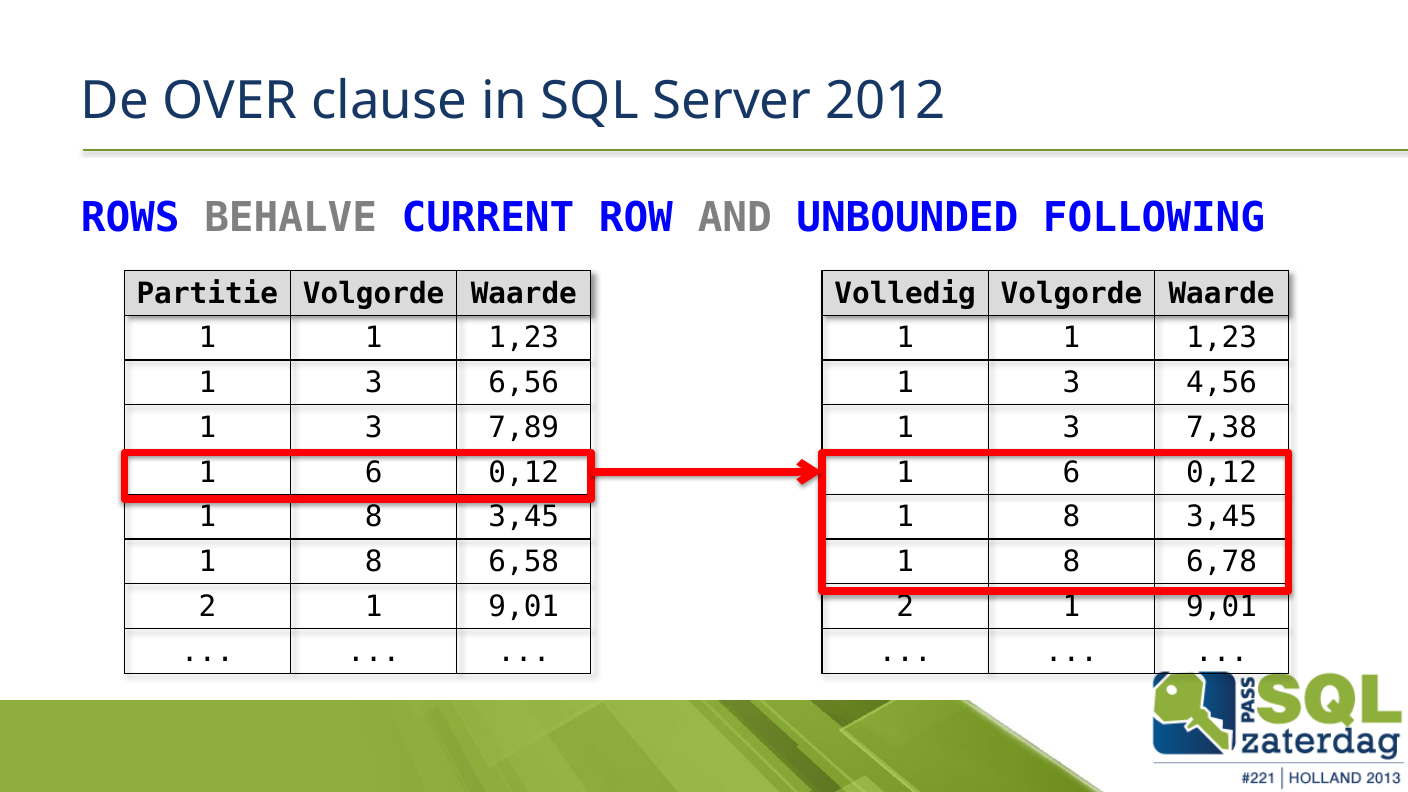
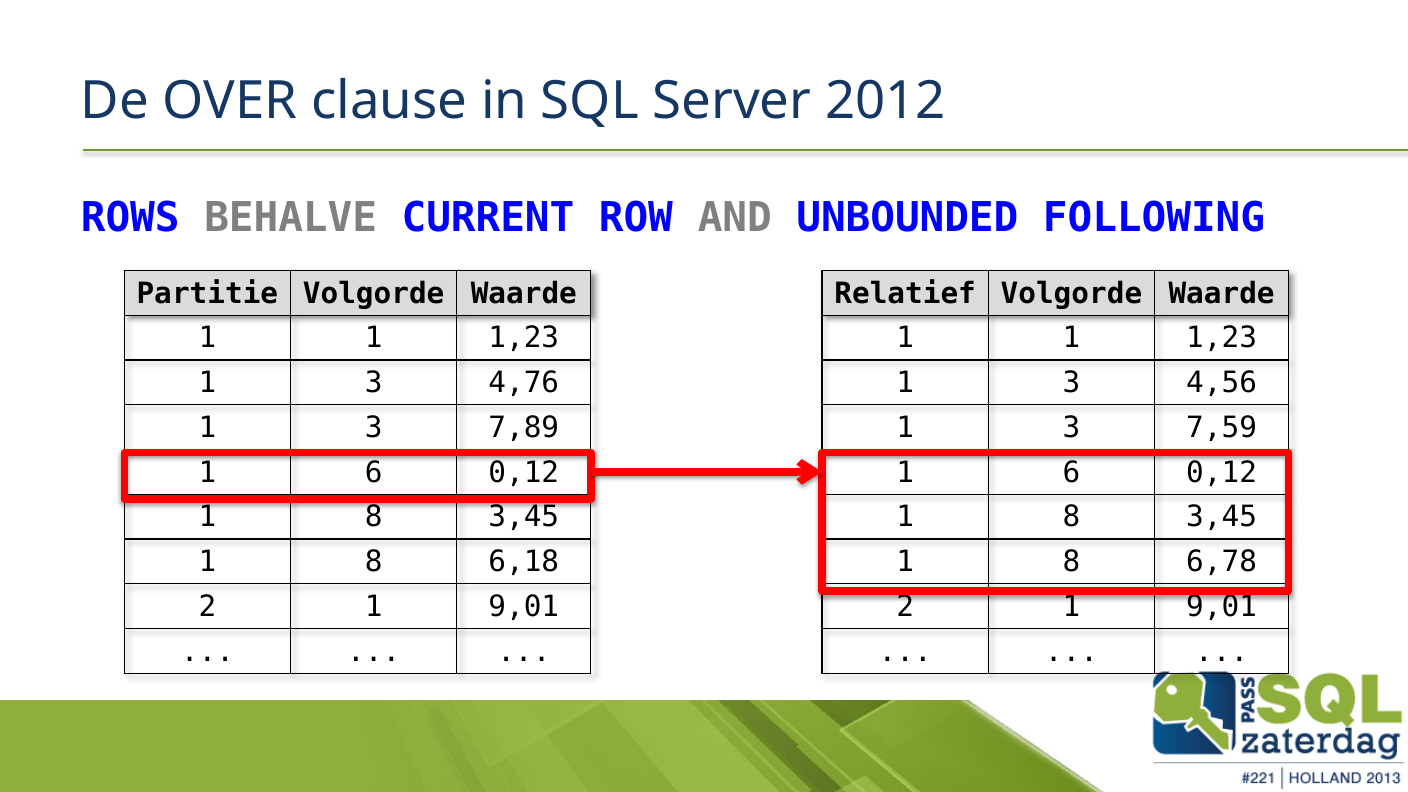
Volledig: Volledig -> Relatief
6,56: 6,56 -> 4,76
7,38: 7,38 -> 7,59
6,58: 6,58 -> 6,18
